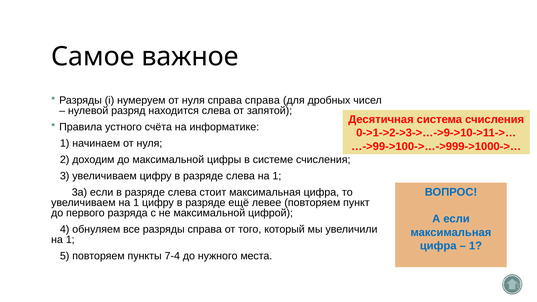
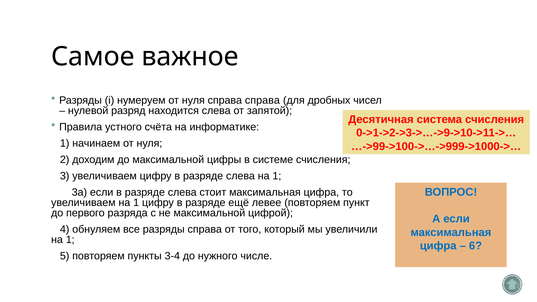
1 at (475, 246): 1 -> 6
7-4: 7-4 -> 3-4
места: места -> числе
